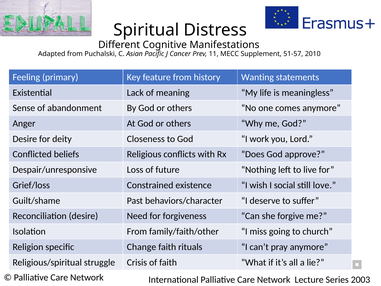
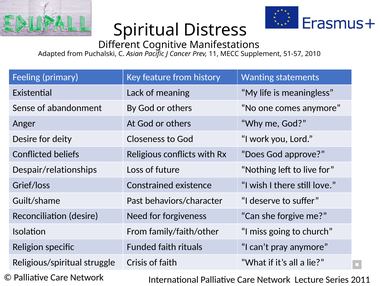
Despair/unresponsive: Despair/unresponsive -> Despair/relationships
social: social -> there
Change: Change -> Funded
2003: 2003 -> 2011
